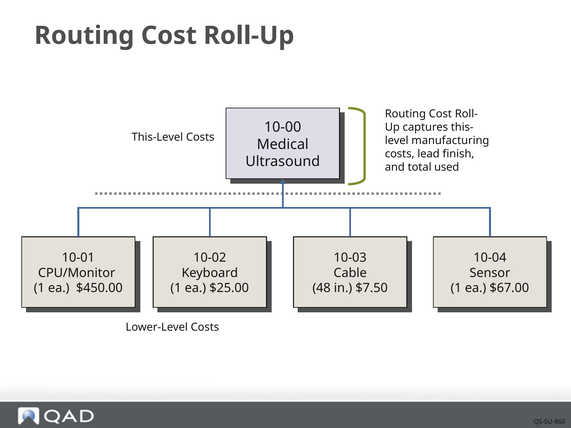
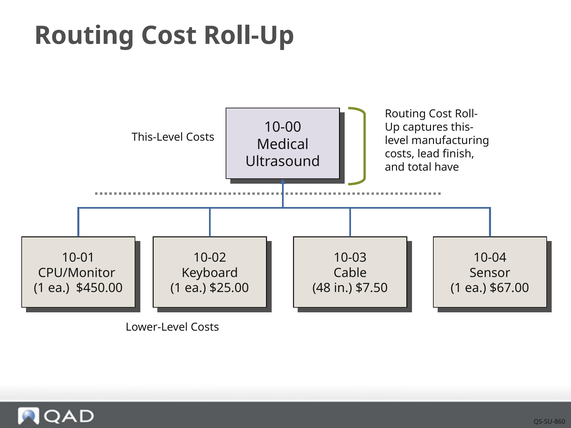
used: used -> have
